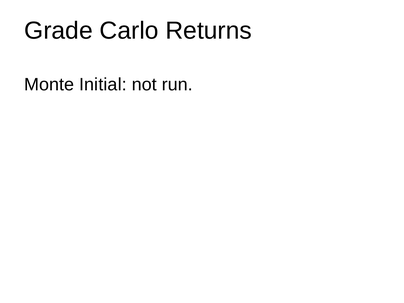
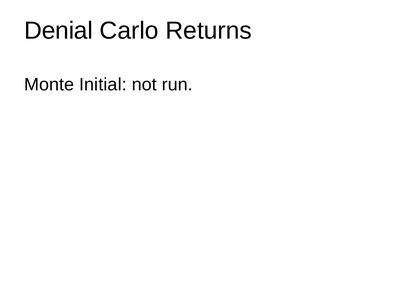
Grade: Grade -> Denial
